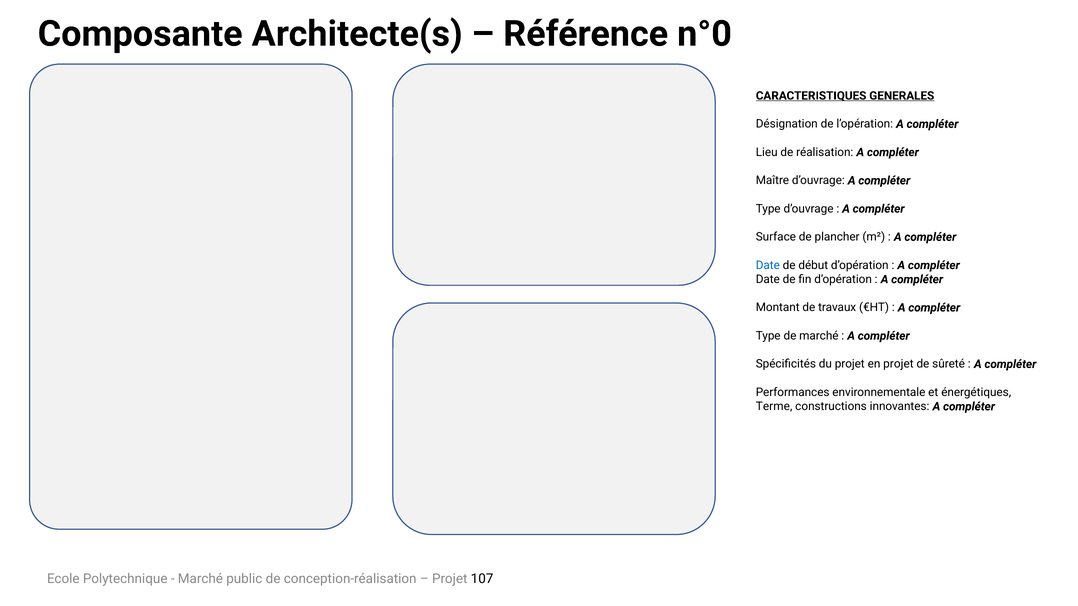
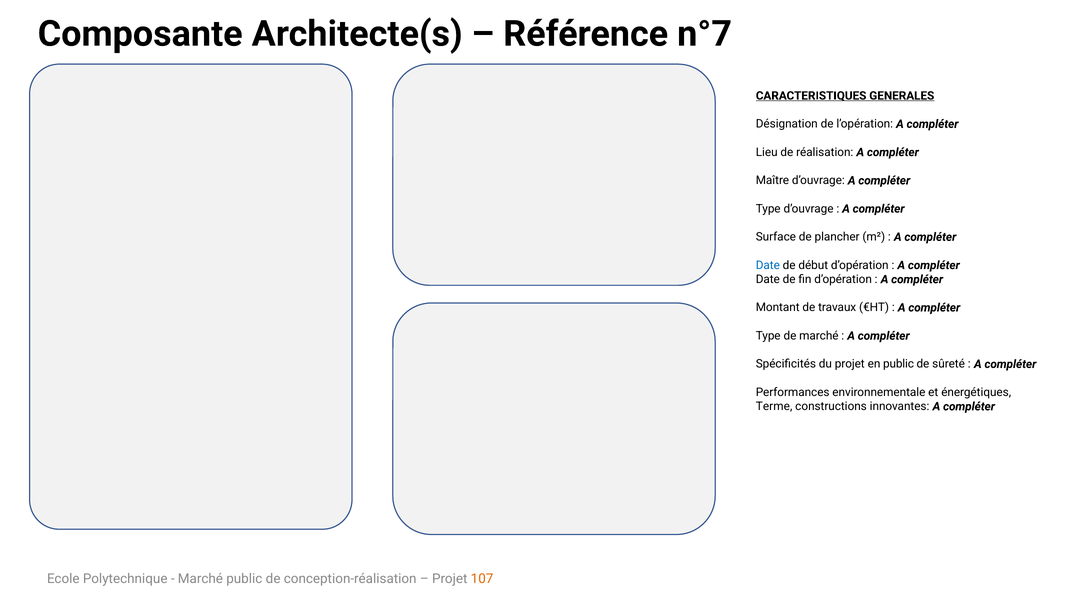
n°0: n°0 -> n°7
en projet: projet -> public
107 colour: black -> orange
